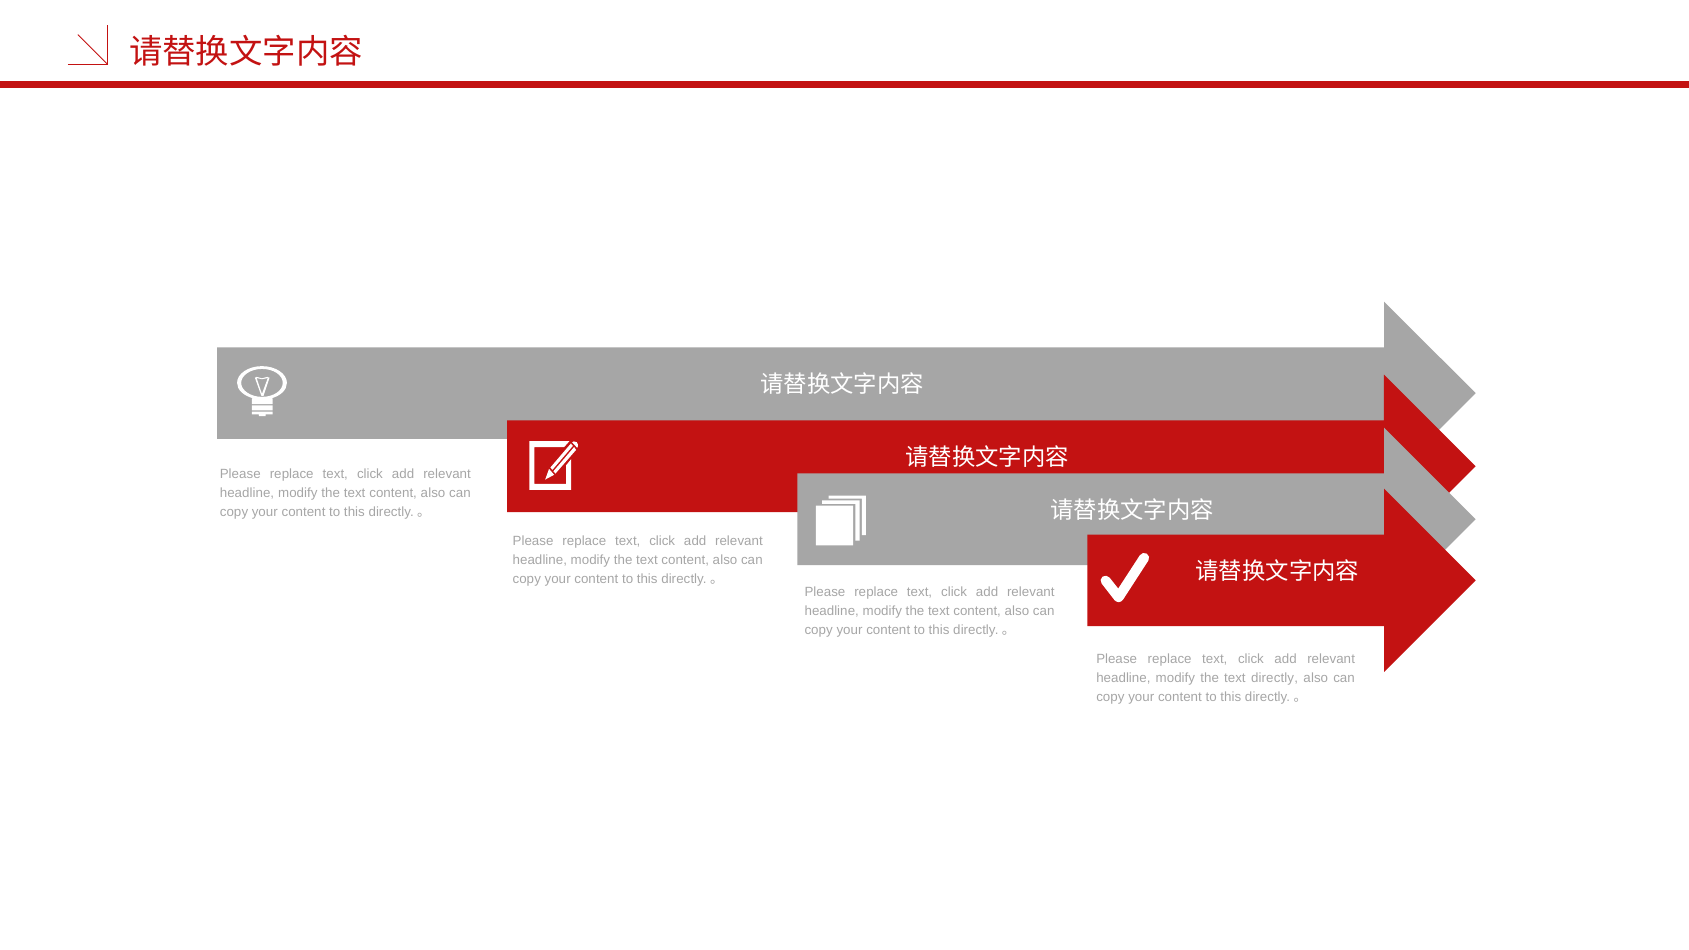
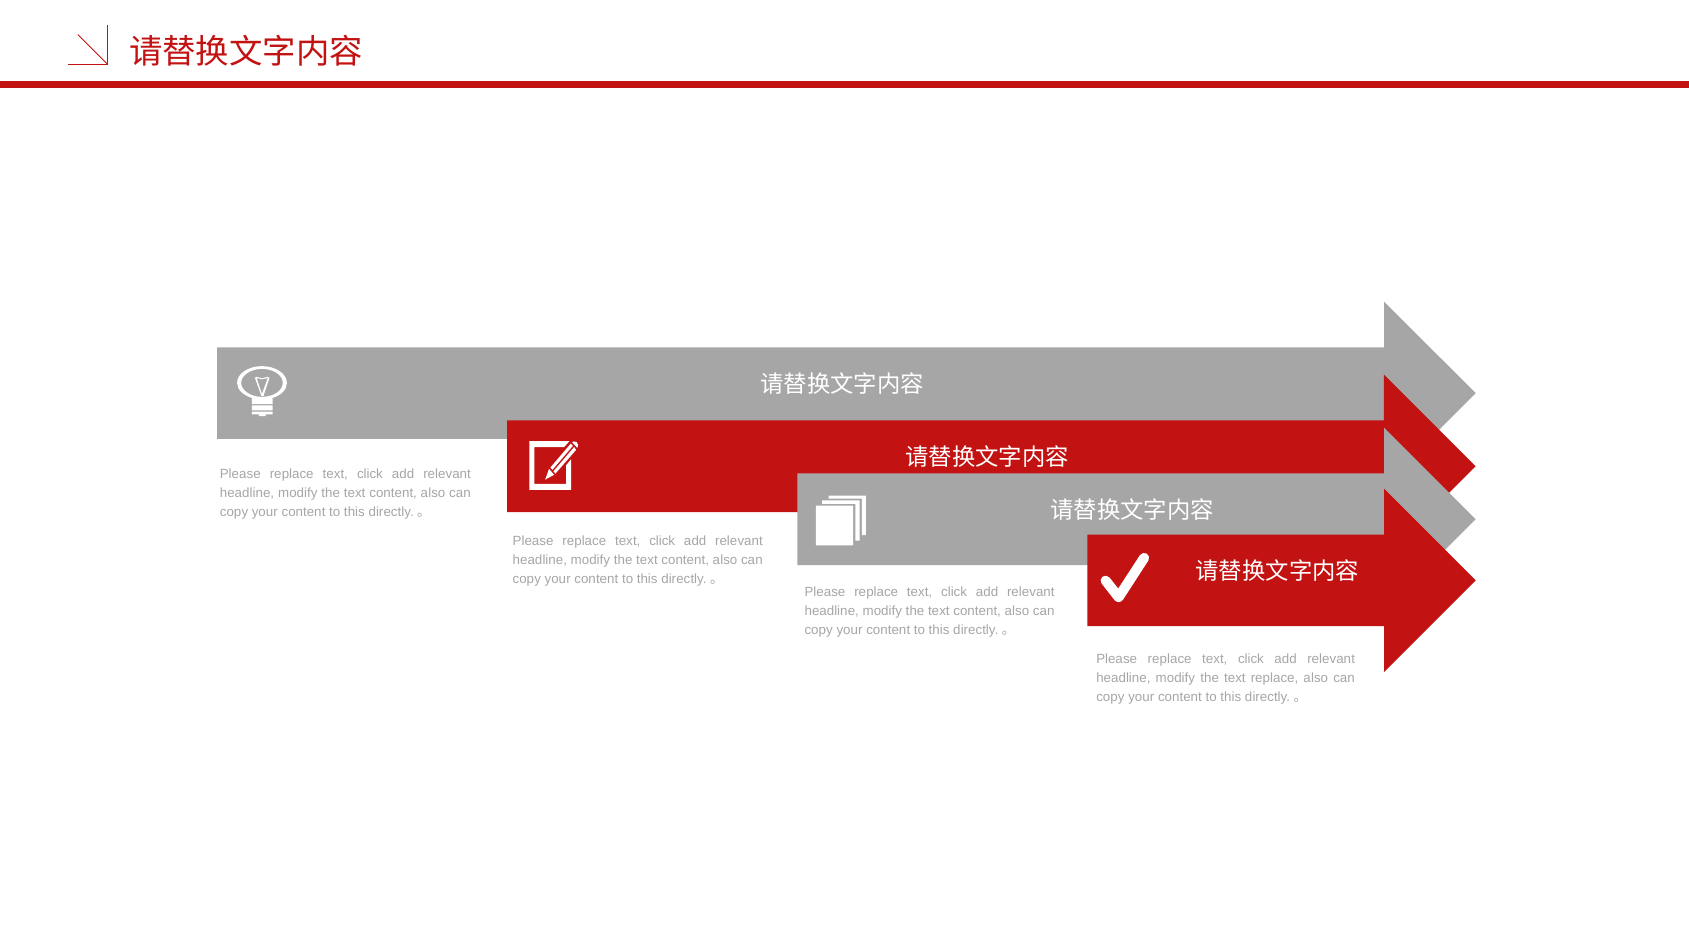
text directly: directly -> replace
